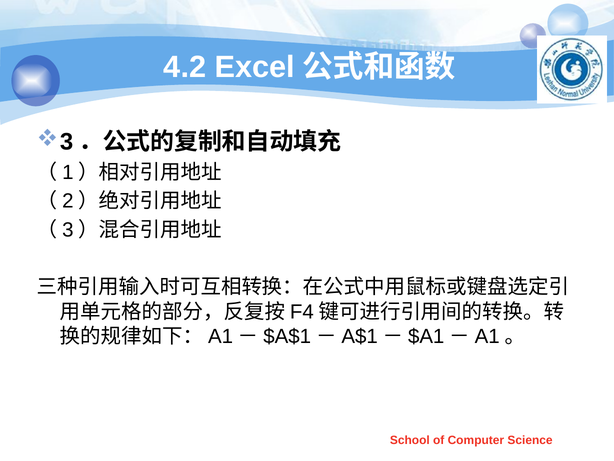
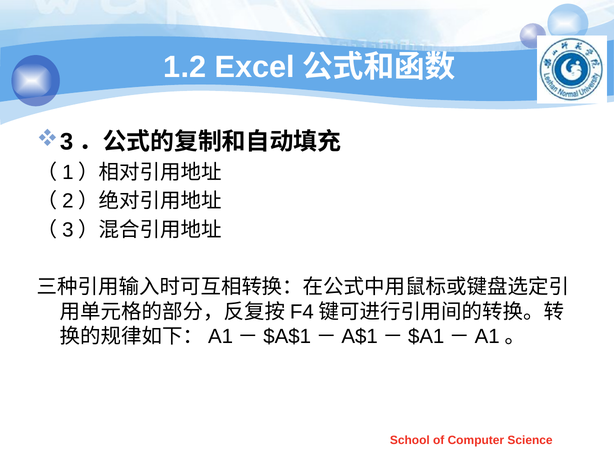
4.2: 4.2 -> 1.2
